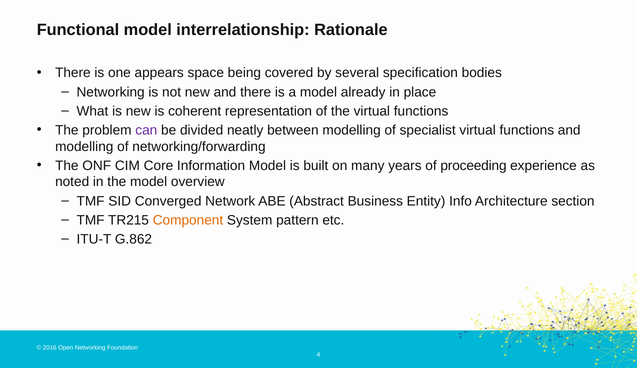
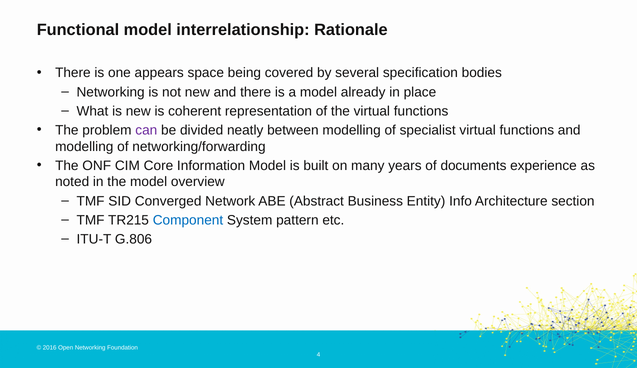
proceeding: proceeding -> documents
Component colour: orange -> blue
G.862: G.862 -> G.806
